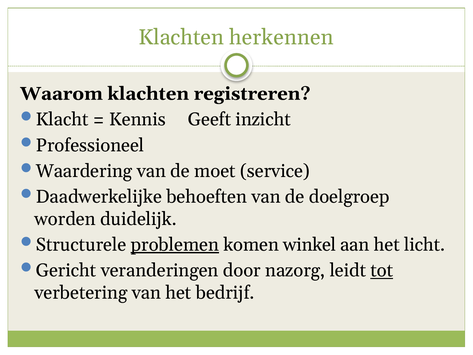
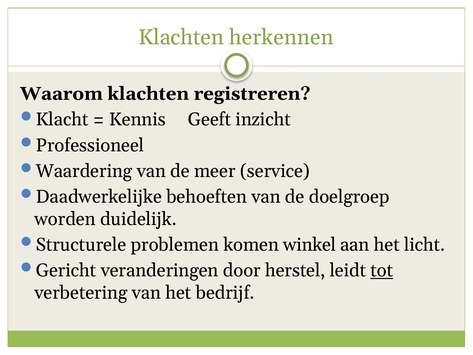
moet: moet -> meer
problemen underline: present -> none
nazorg: nazorg -> herstel
